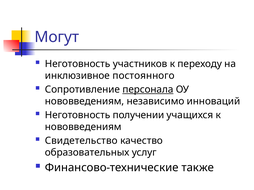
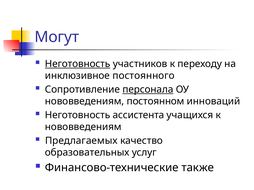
Неготовность at (78, 64) underline: none -> present
независимо: независимо -> постоянном
получении: получении -> ассистента
Свидетельство: Свидетельство -> Предлагаемых
